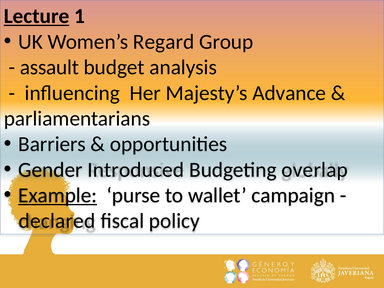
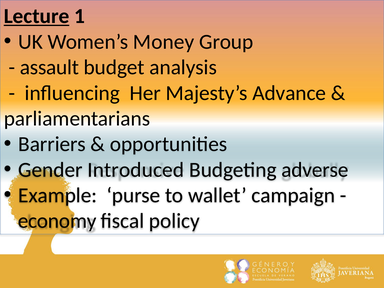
Regard: Regard -> Money
overlap: overlap -> adverse
Example underline: present -> none
declared: declared -> economy
